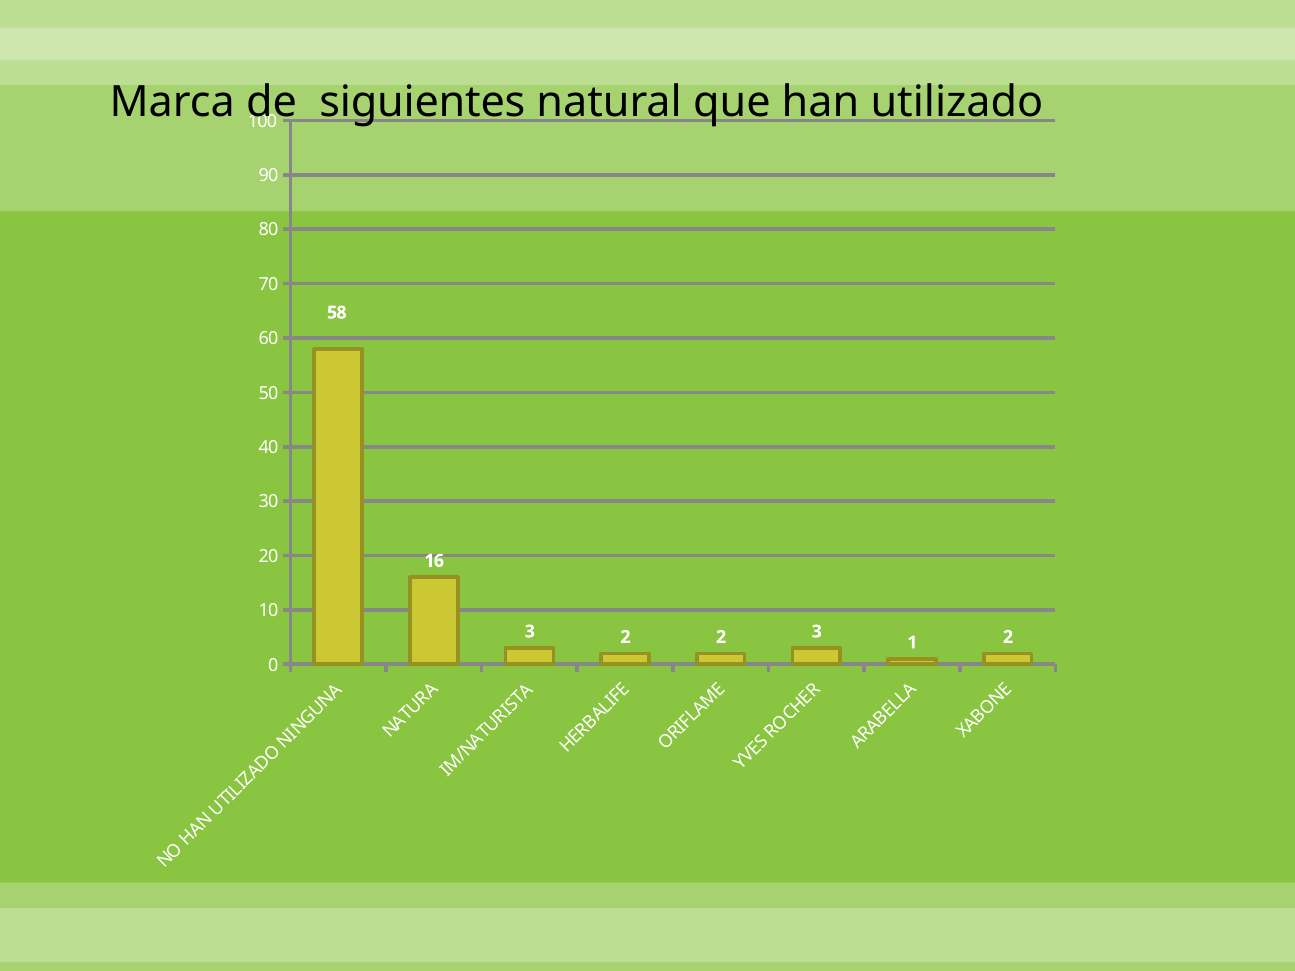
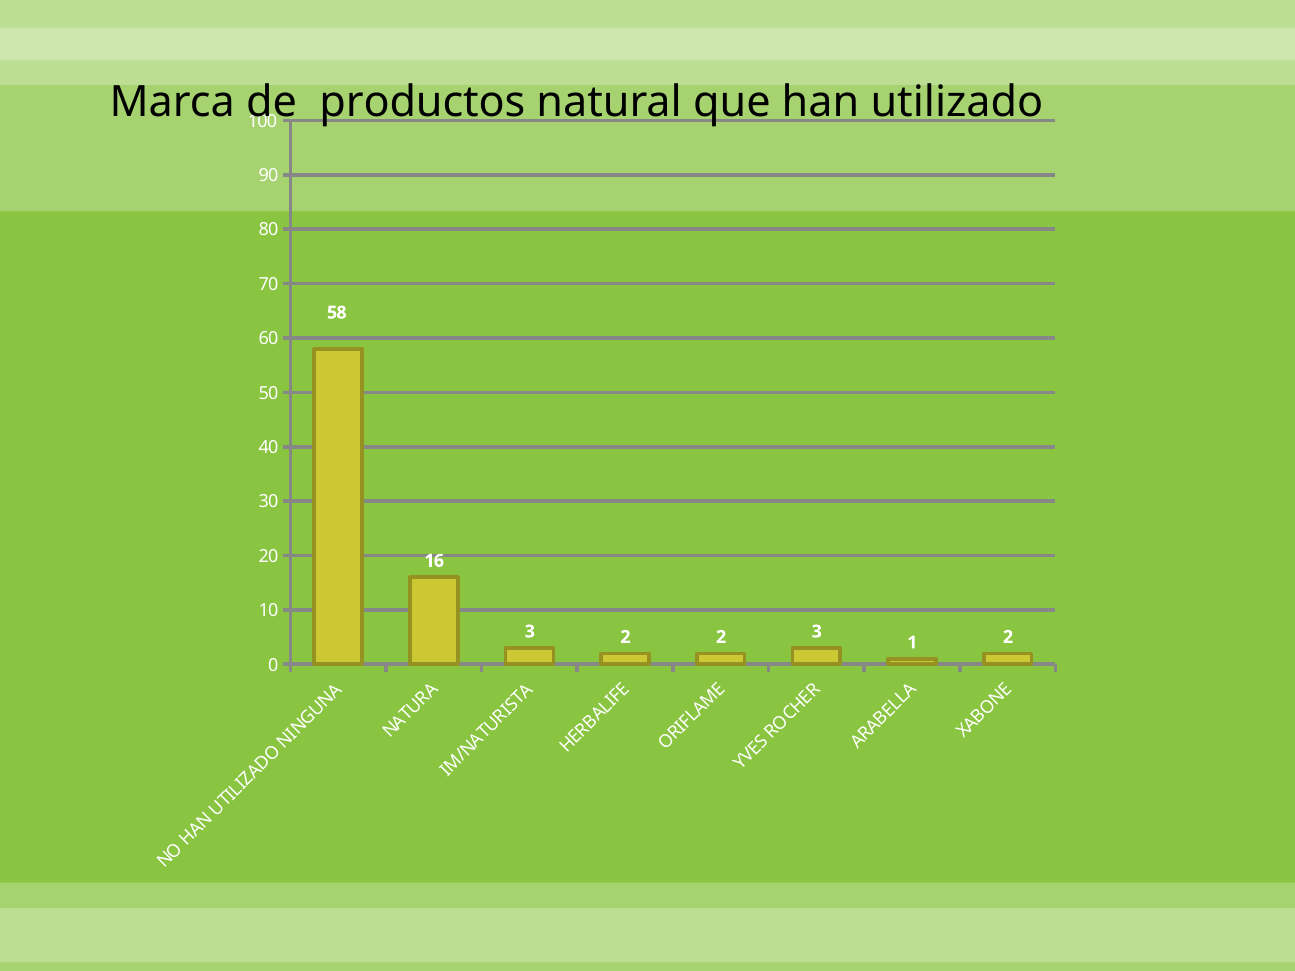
siguientes: siguientes -> productos
